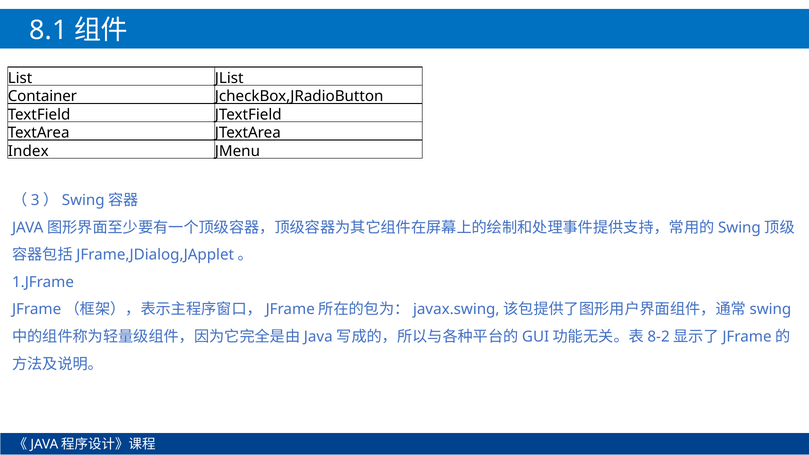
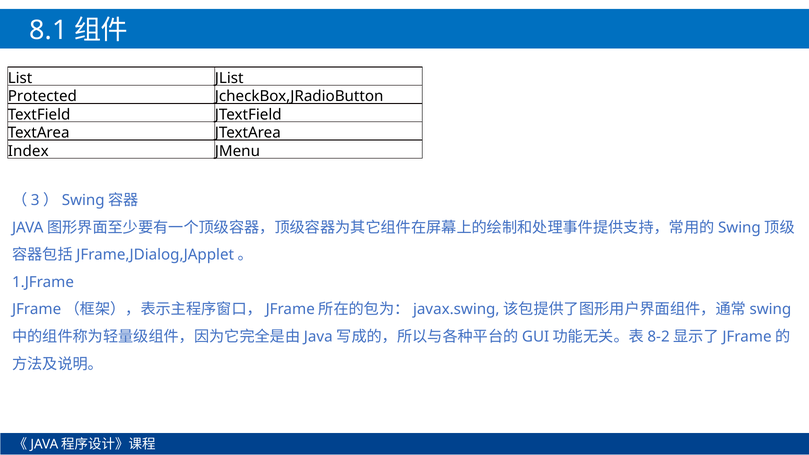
Container: Container -> Protected
